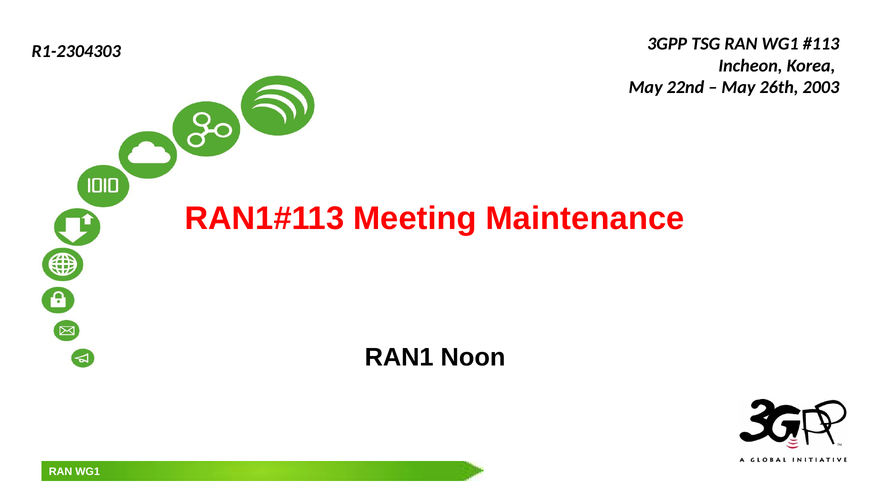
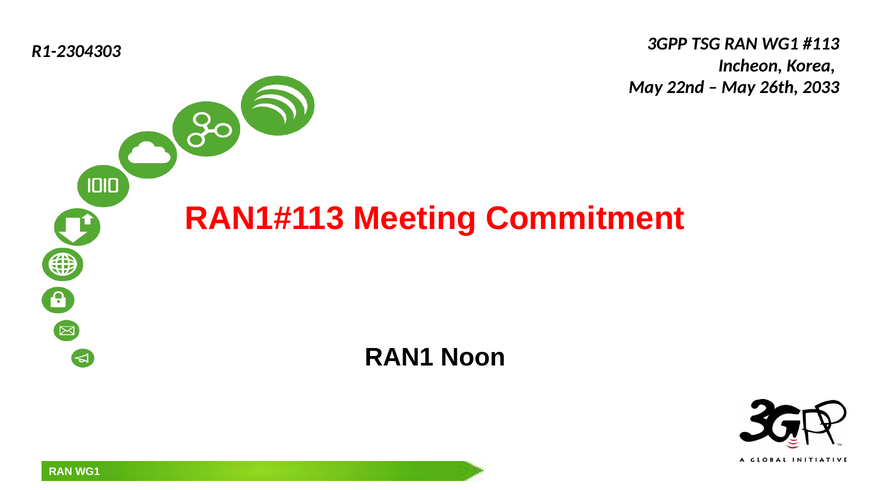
2003: 2003 -> 2033
Maintenance: Maintenance -> Commitment
